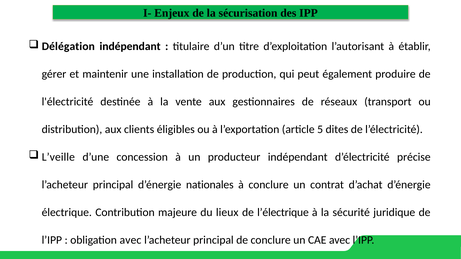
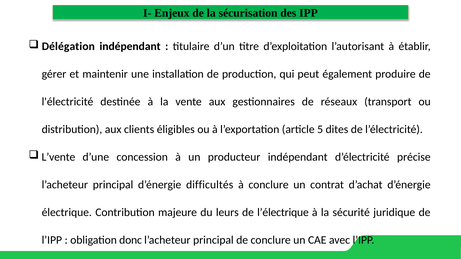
L’veille: L’veille -> L’vente
nationales: nationales -> difficultés
lieux: lieux -> leurs
obligation avec: avec -> donc
